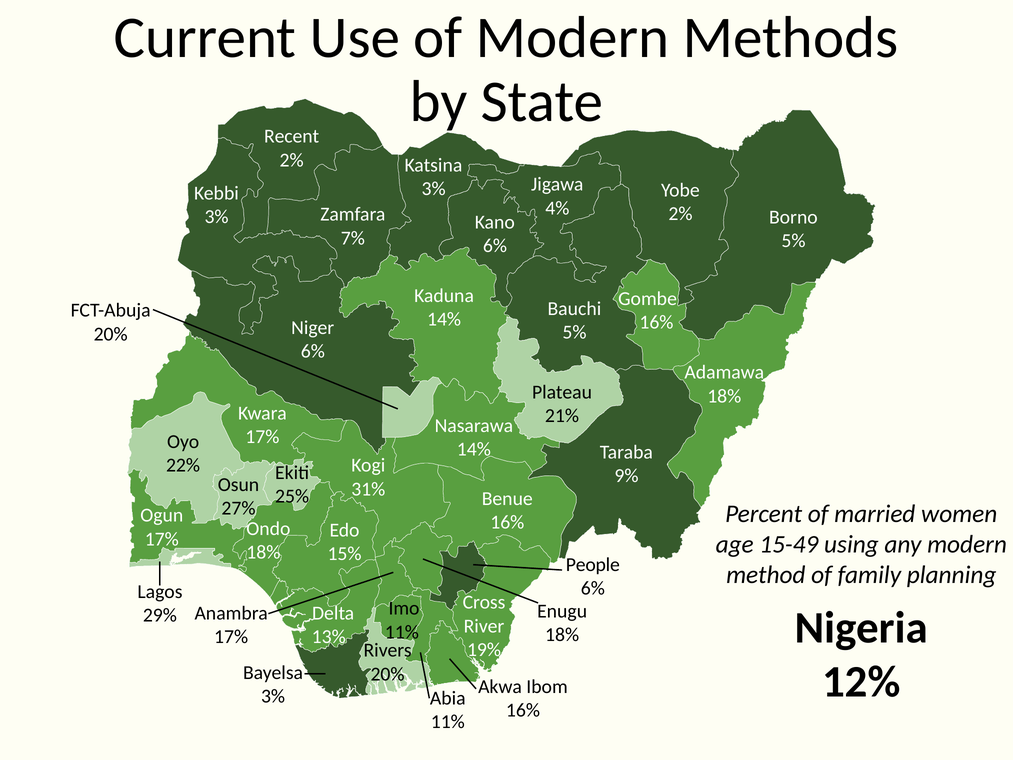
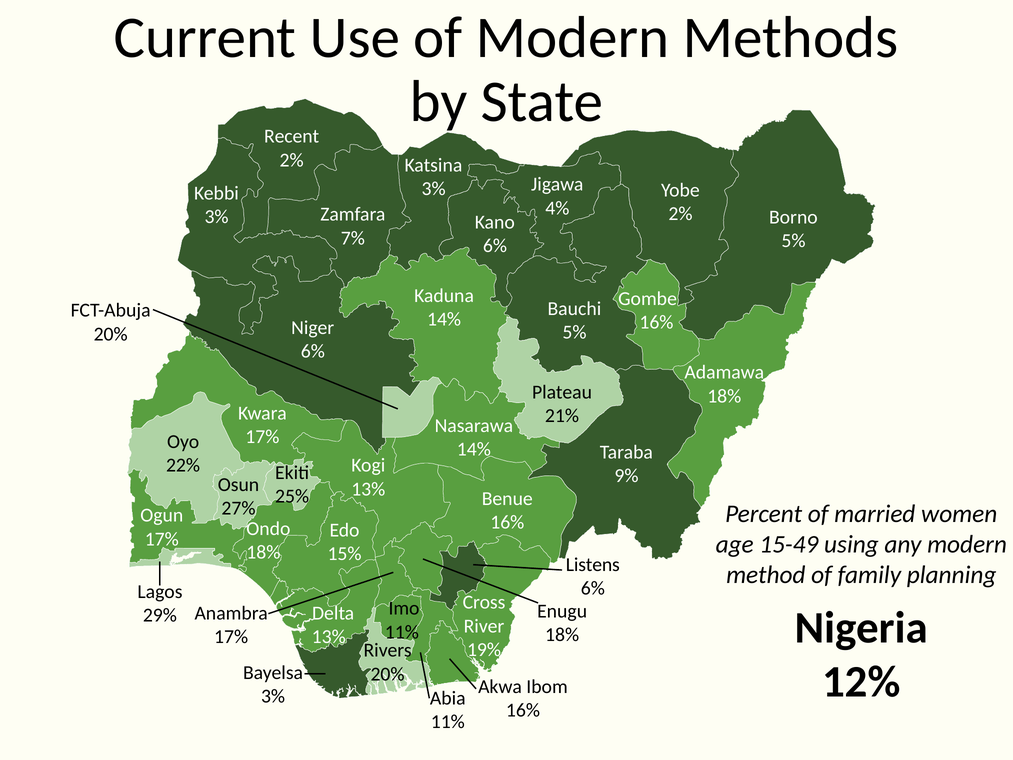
31% at (368, 489): 31% -> 13%
People: People -> Listens
